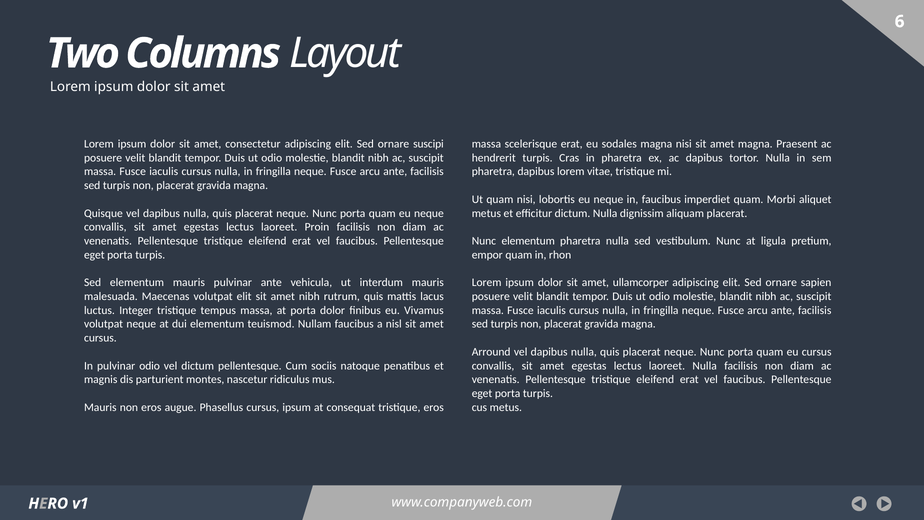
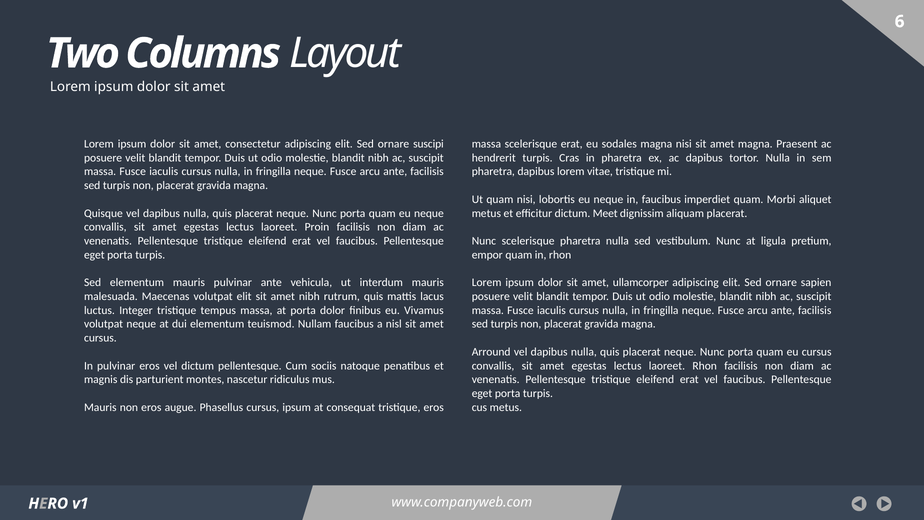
dictum Nulla: Nulla -> Meet
Nunc elementum: elementum -> scelerisque
pulvinar odio: odio -> eros
laoreet Nulla: Nulla -> Rhon
